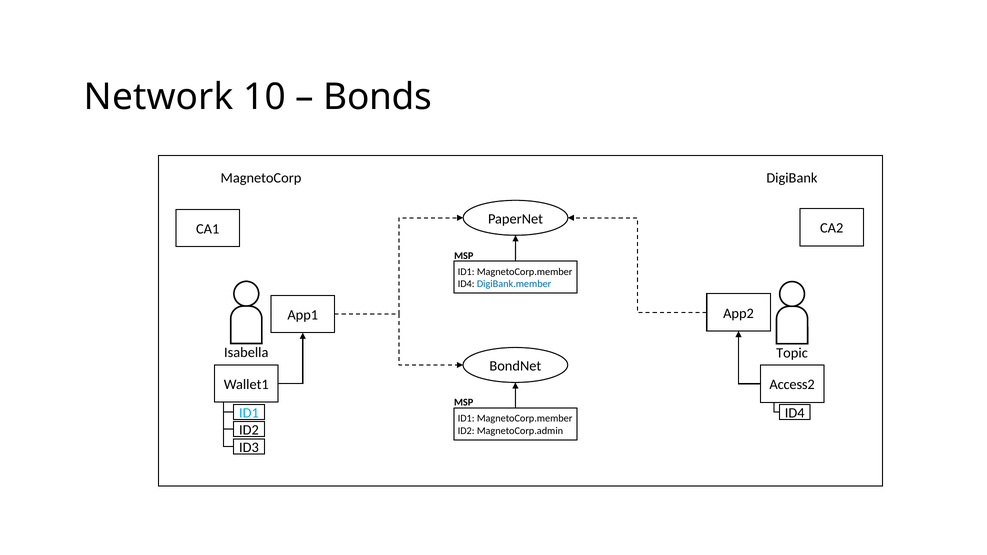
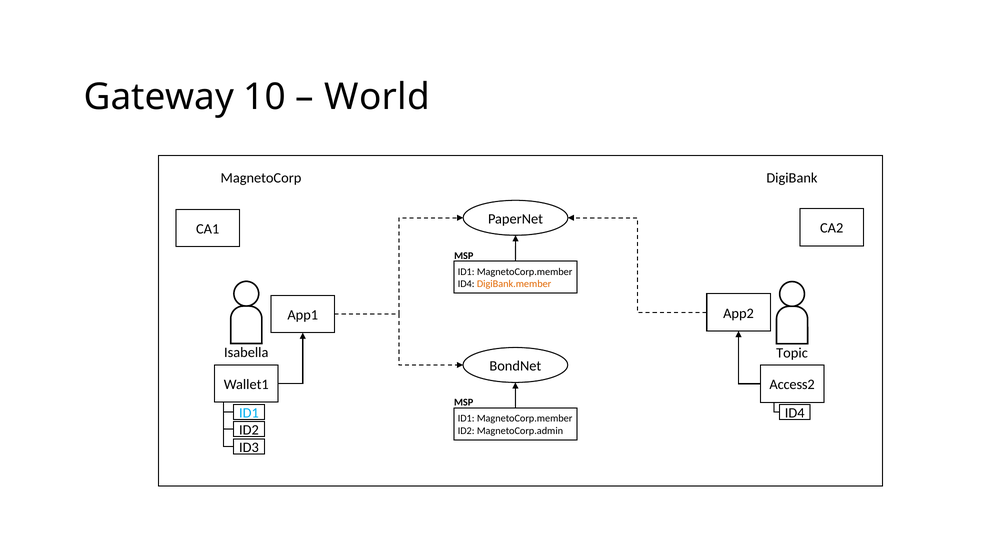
Network: Network -> Gateway
Bonds: Bonds -> World
DigiBank.member colour: blue -> orange
